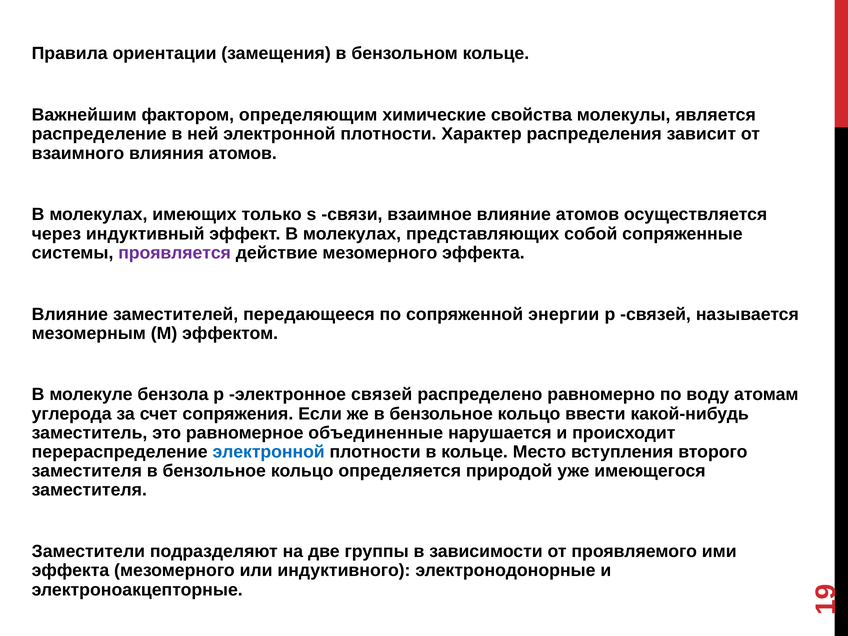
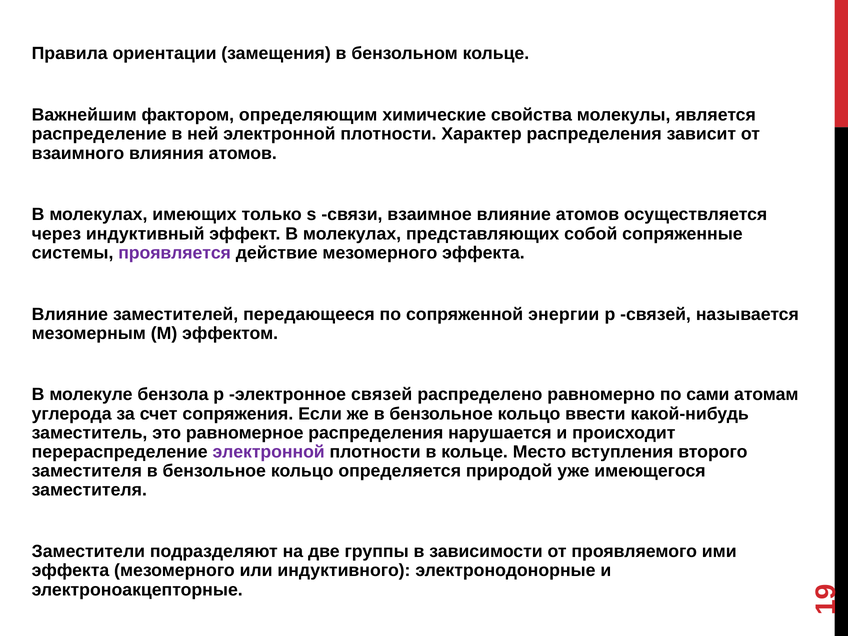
воду: воду -> сами
равномерное объединенные: объединенные -> распределения
электронной at (269, 452) colour: blue -> purple
